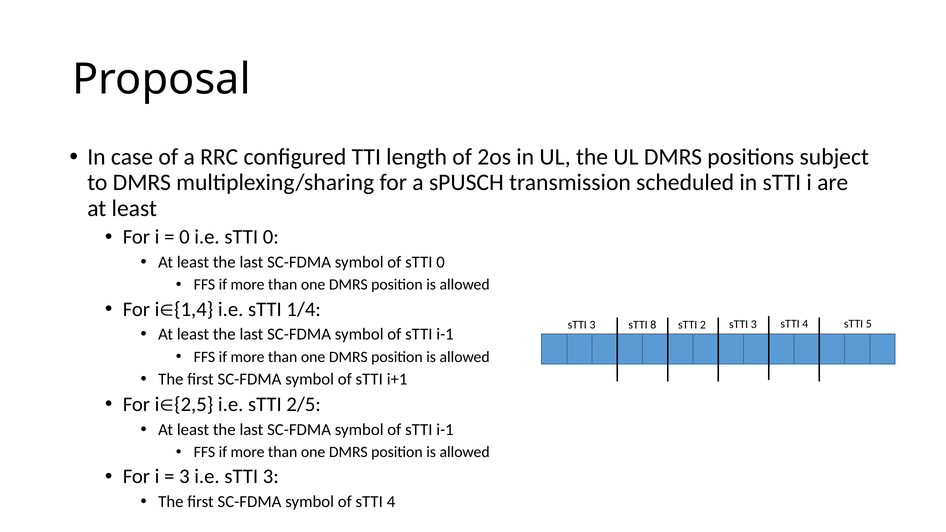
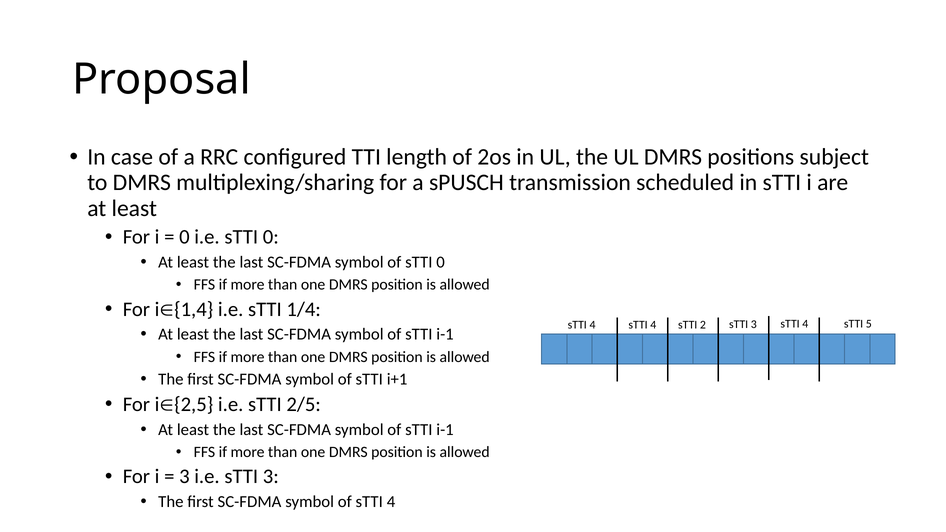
3 at (593, 325): 3 -> 4
8 at (653, 325): 8 -> 4
